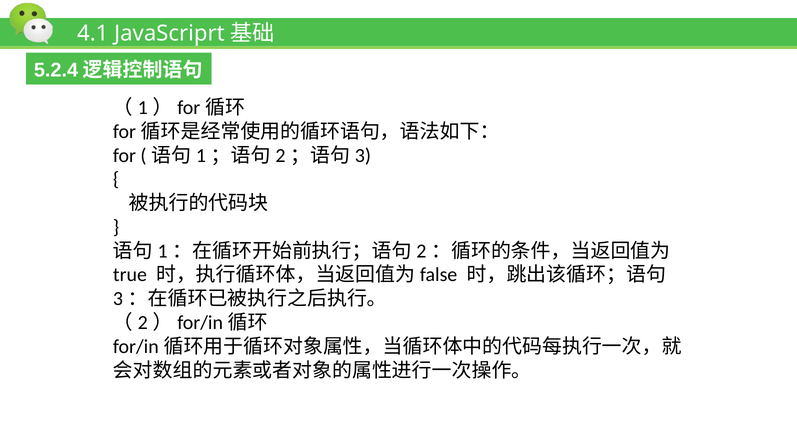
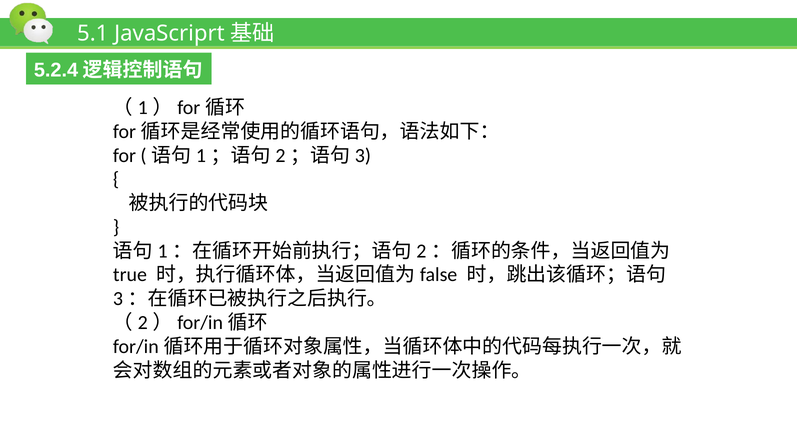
4.1: 4.1 -> 5.1
